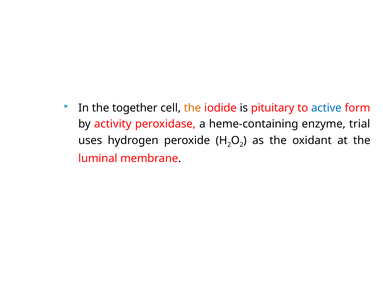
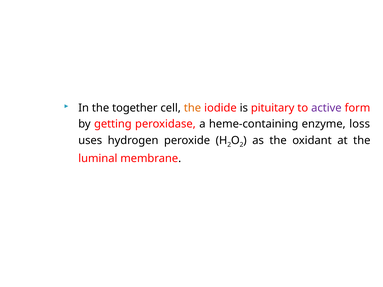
active colour: blue -> purple
activity: activity -> getting
trial: trial -> loss
